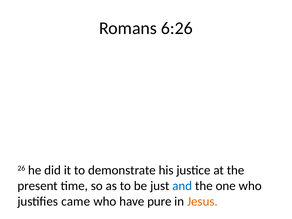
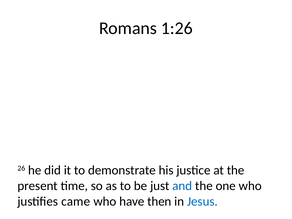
6:26: 6:26 -> 1:26
pure: pure -> then
Jesus colour: orange -> blue
